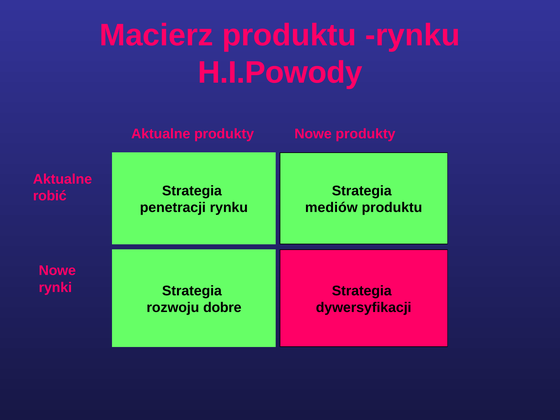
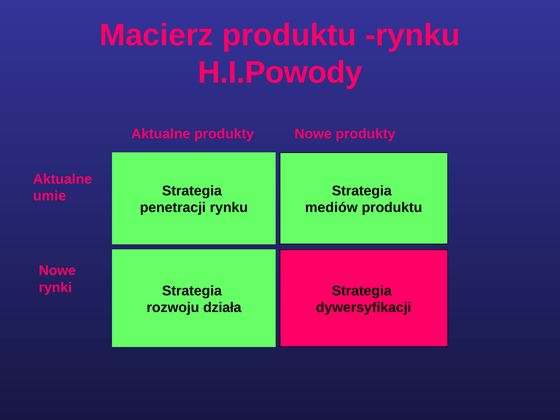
robić: robić -> umie
dobre: dobre -> działa
